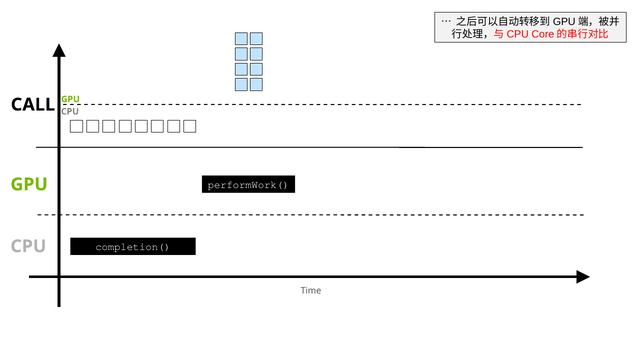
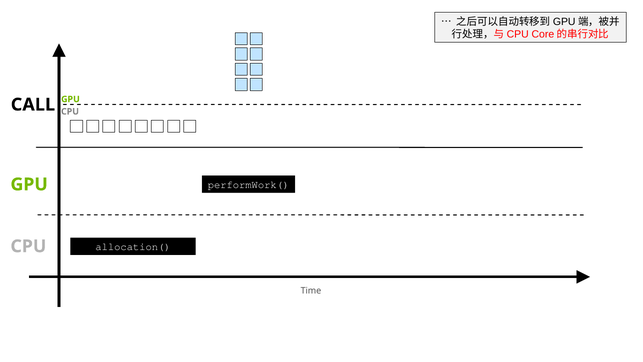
completion(: completion( -> allocation(
